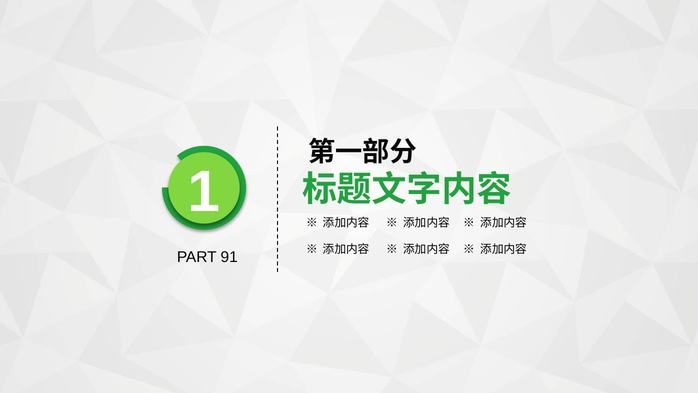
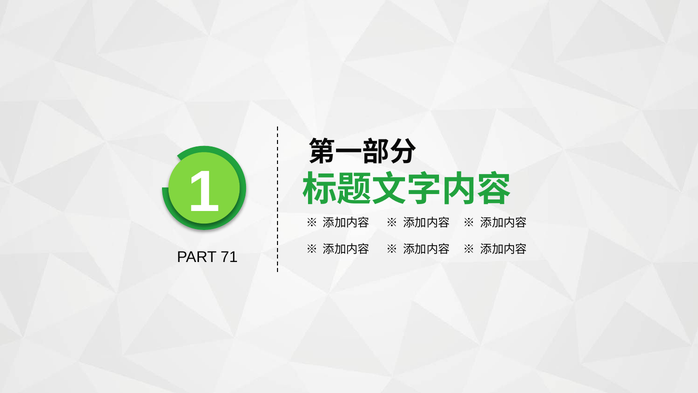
91: 91 -> 71
